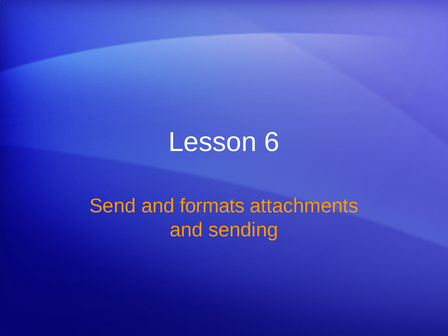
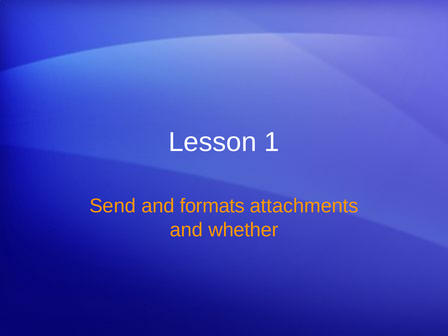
6: 6 -> 1
sending: sending -> whether
